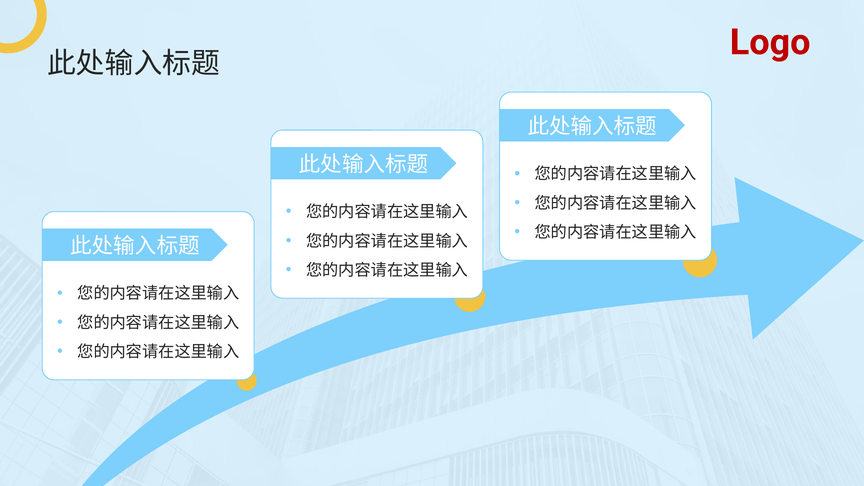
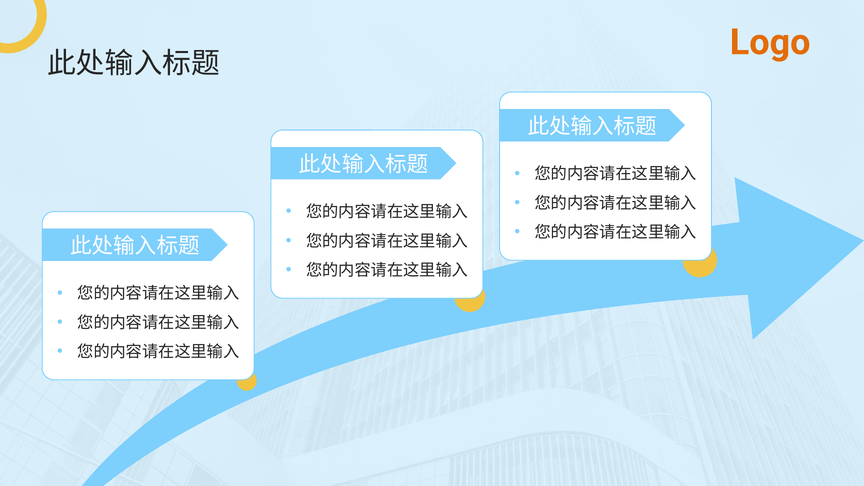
Logo colour: red -> orange
